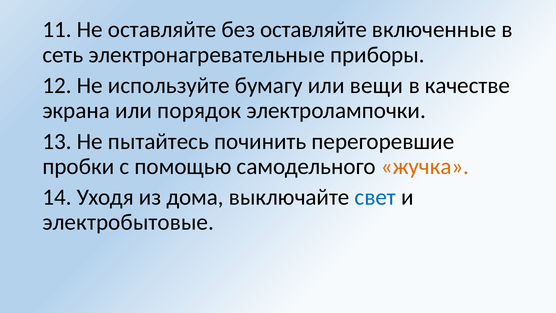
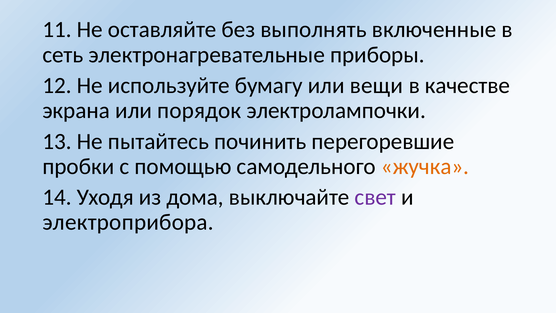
без оставляйте: оставляйте -> выполнять
свет colour: blue -> purple
электробытовые: электробытовые -> электроприбора
